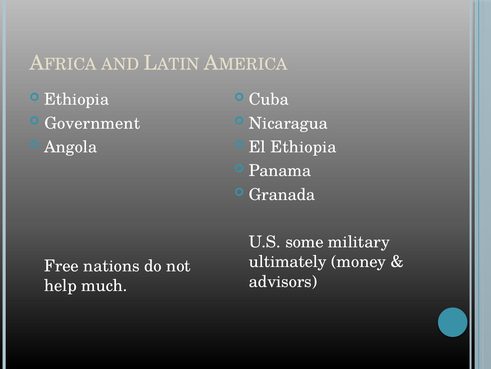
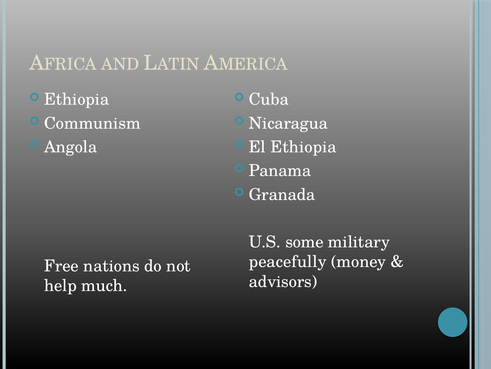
Government: Government -> Communism
ultimately: ultimately -> peacefully
